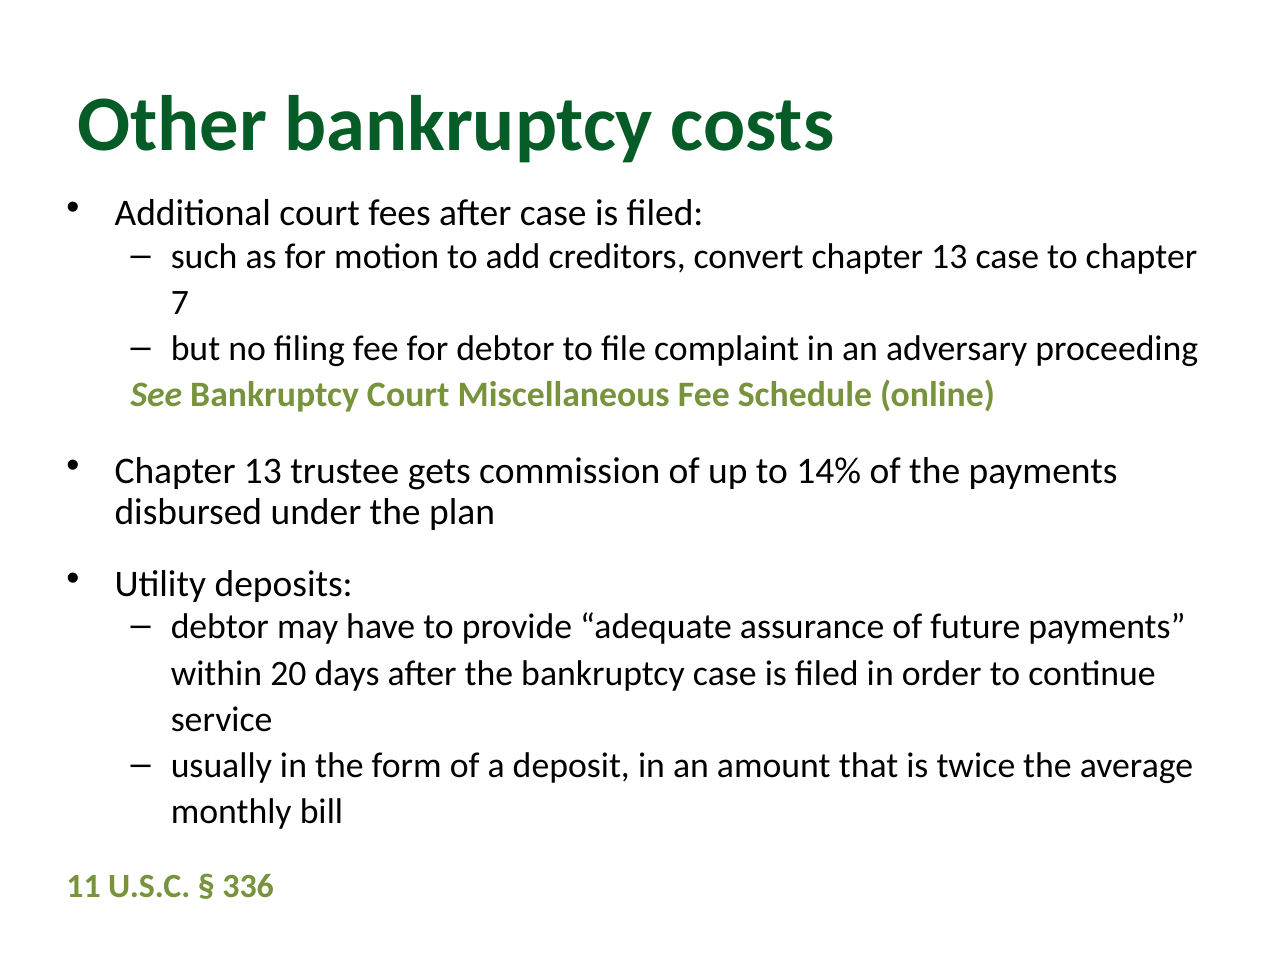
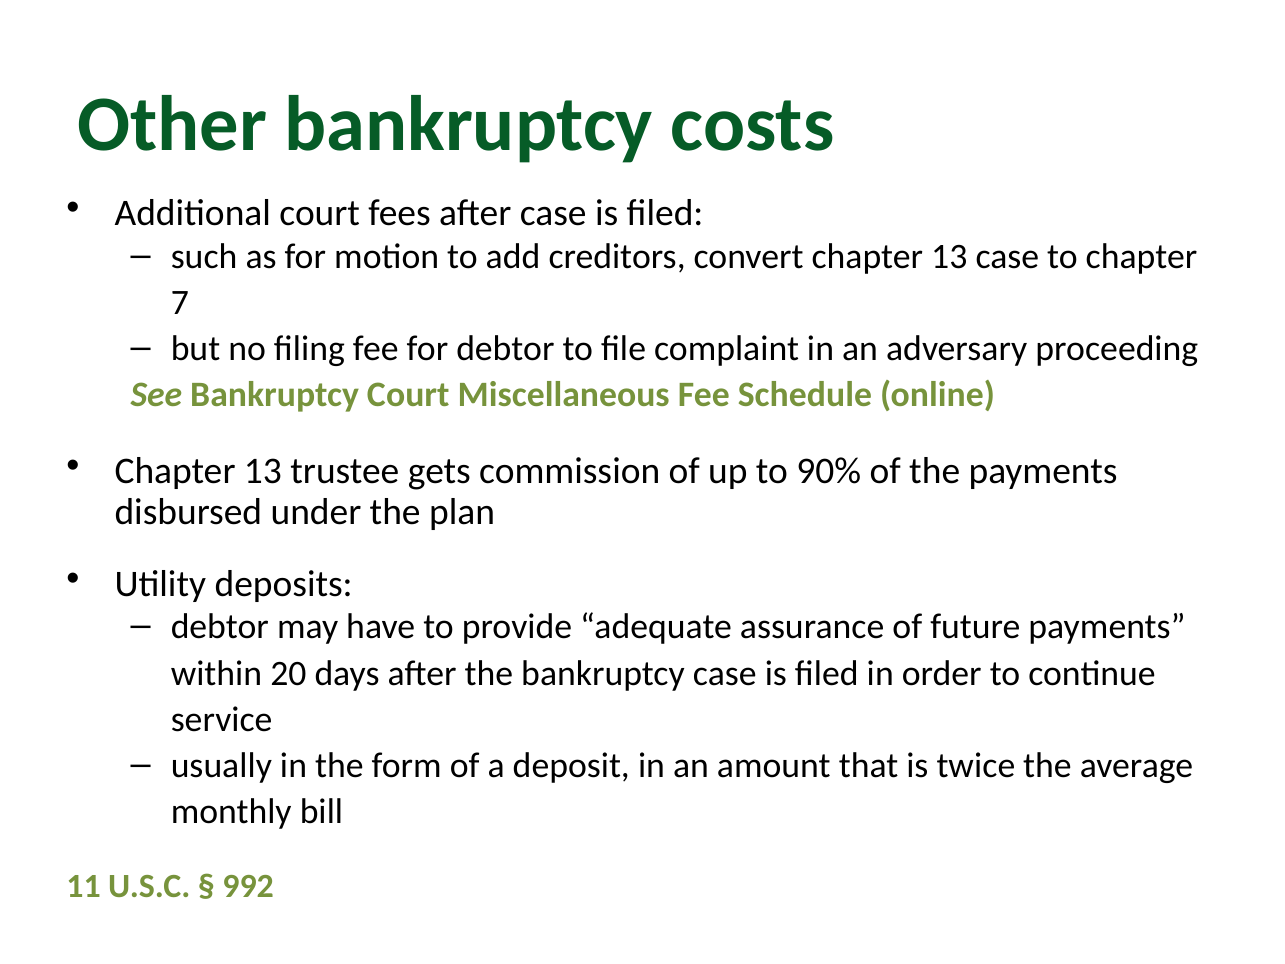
14%: 14% -> 90%
336: 336 -> 992
